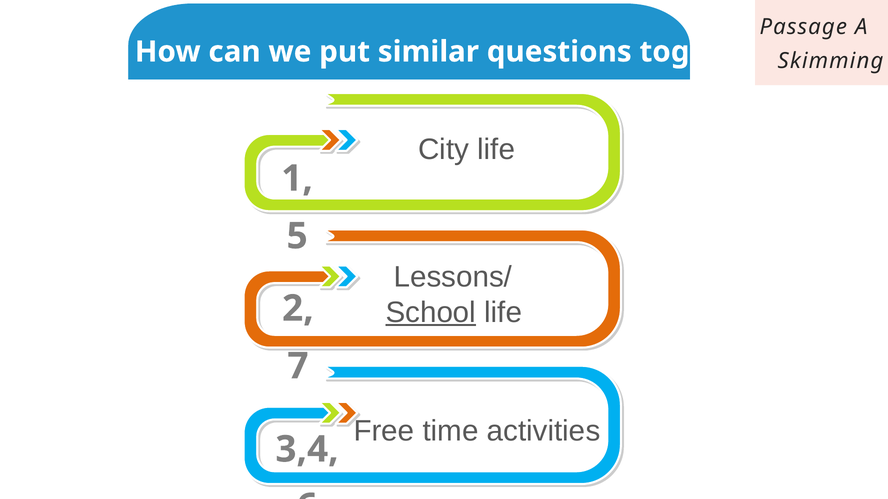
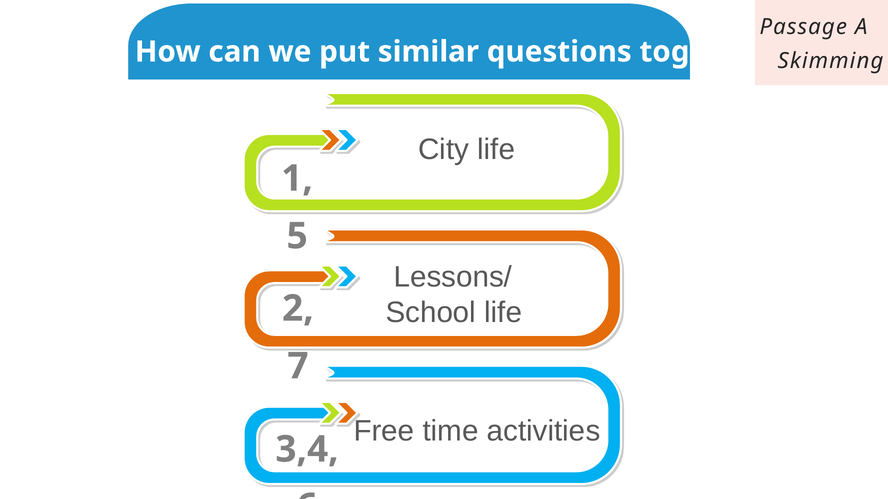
School underline: present -> none
